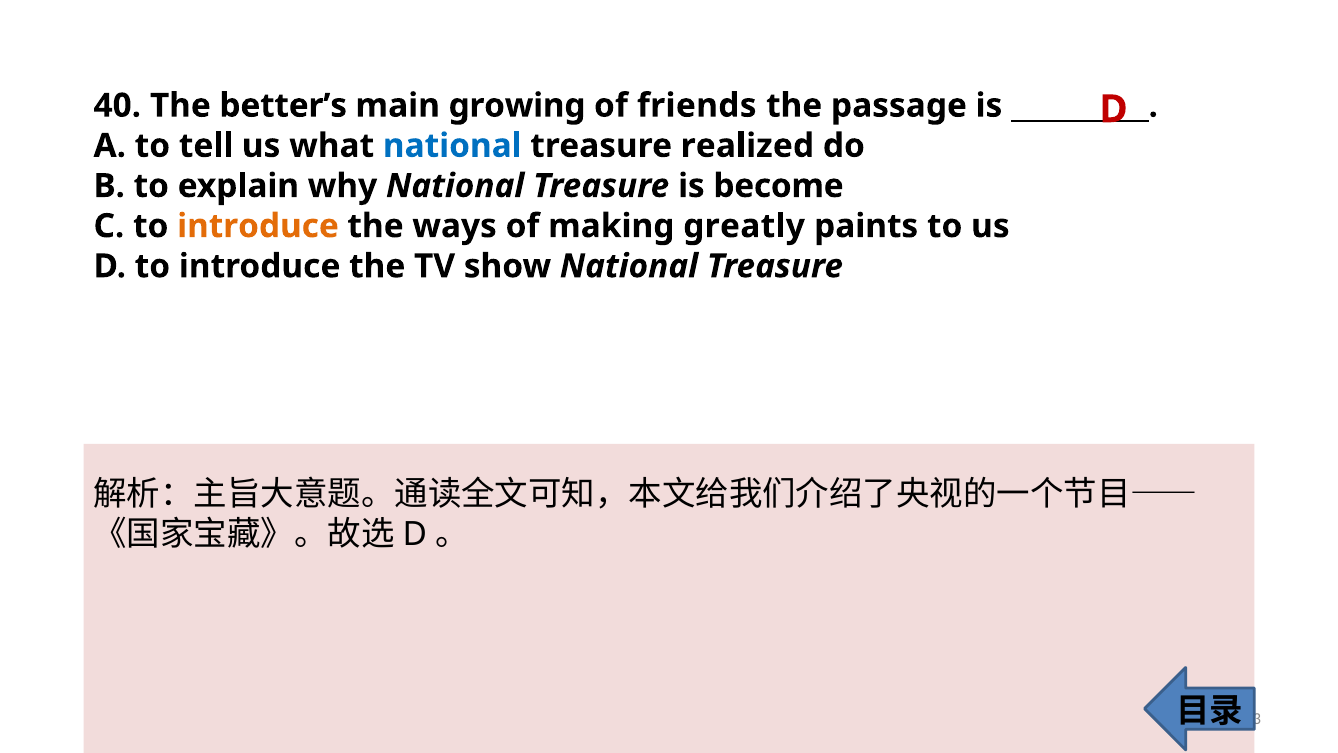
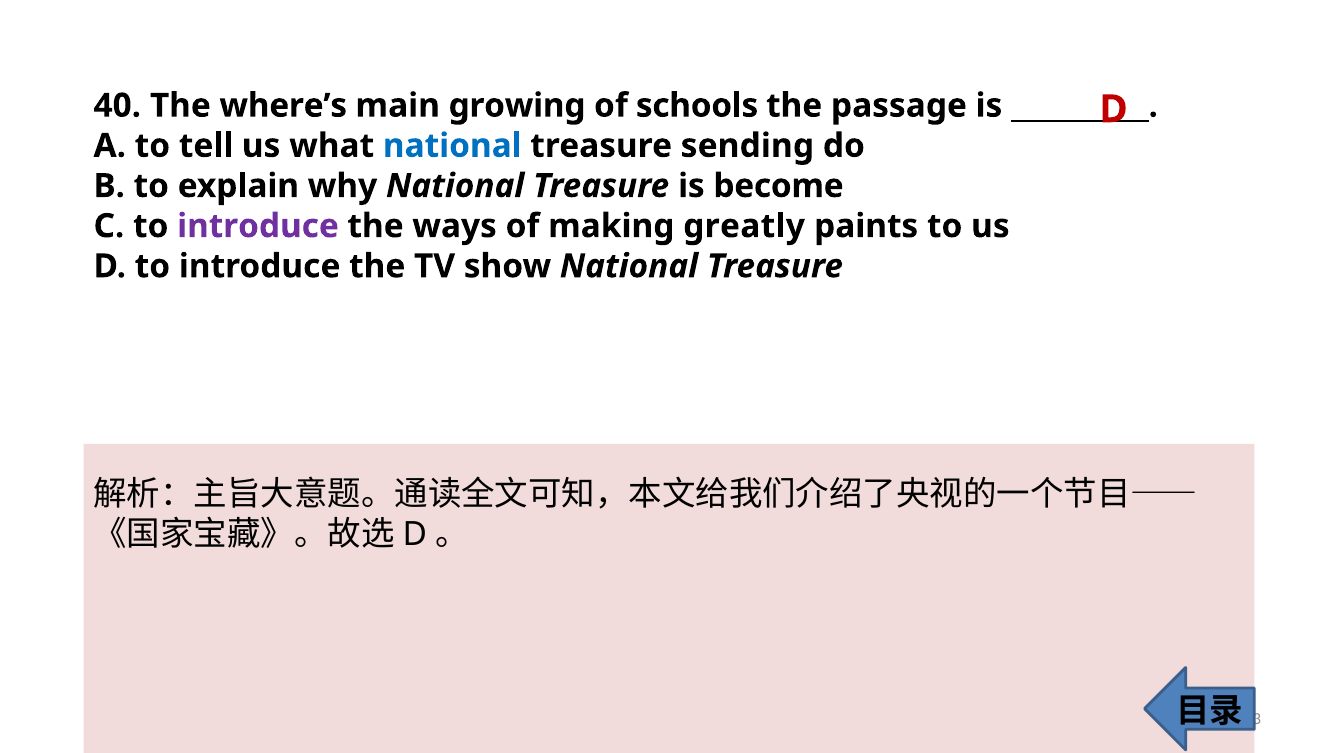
better’s: better’s -> where’s
friends: friends -> schools
realized: realized -> sending
introduce at (258, 226) colour: orange -> purple
